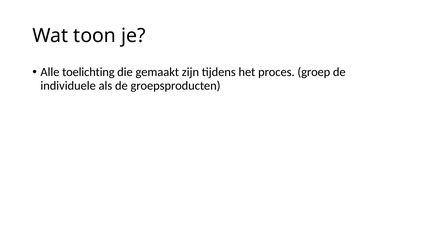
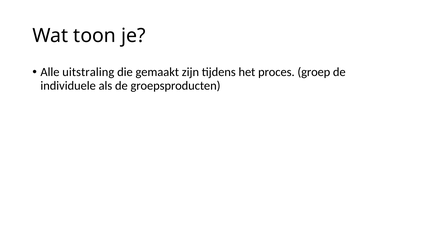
toelichting: toelichting -> uitstraling
